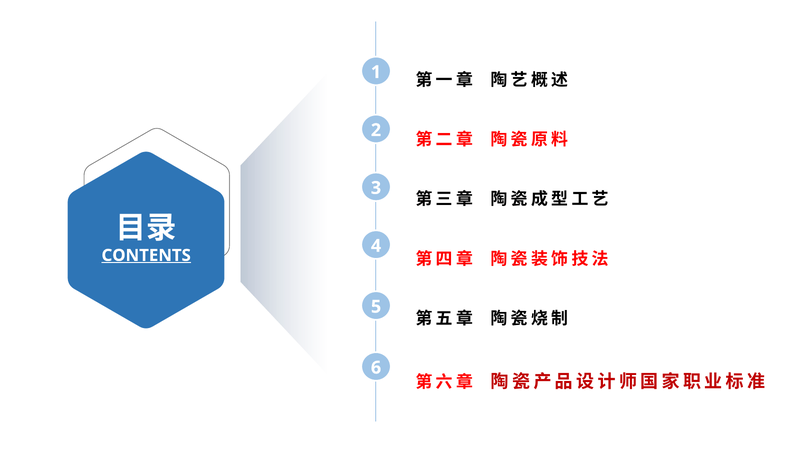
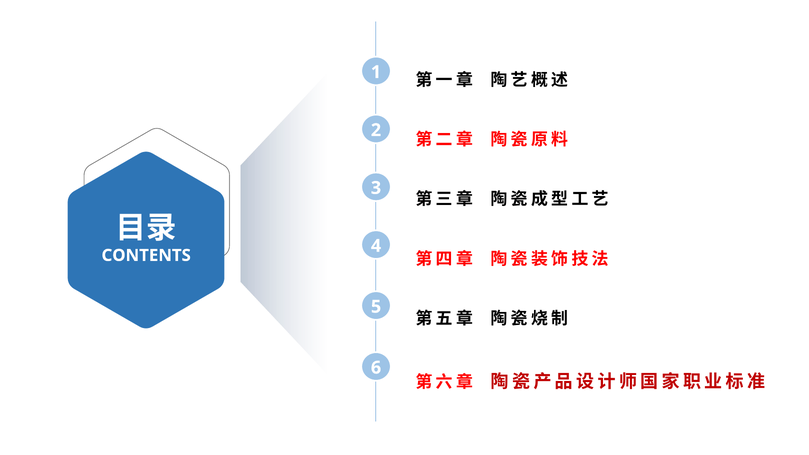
CONTENTS underline: present -> none
